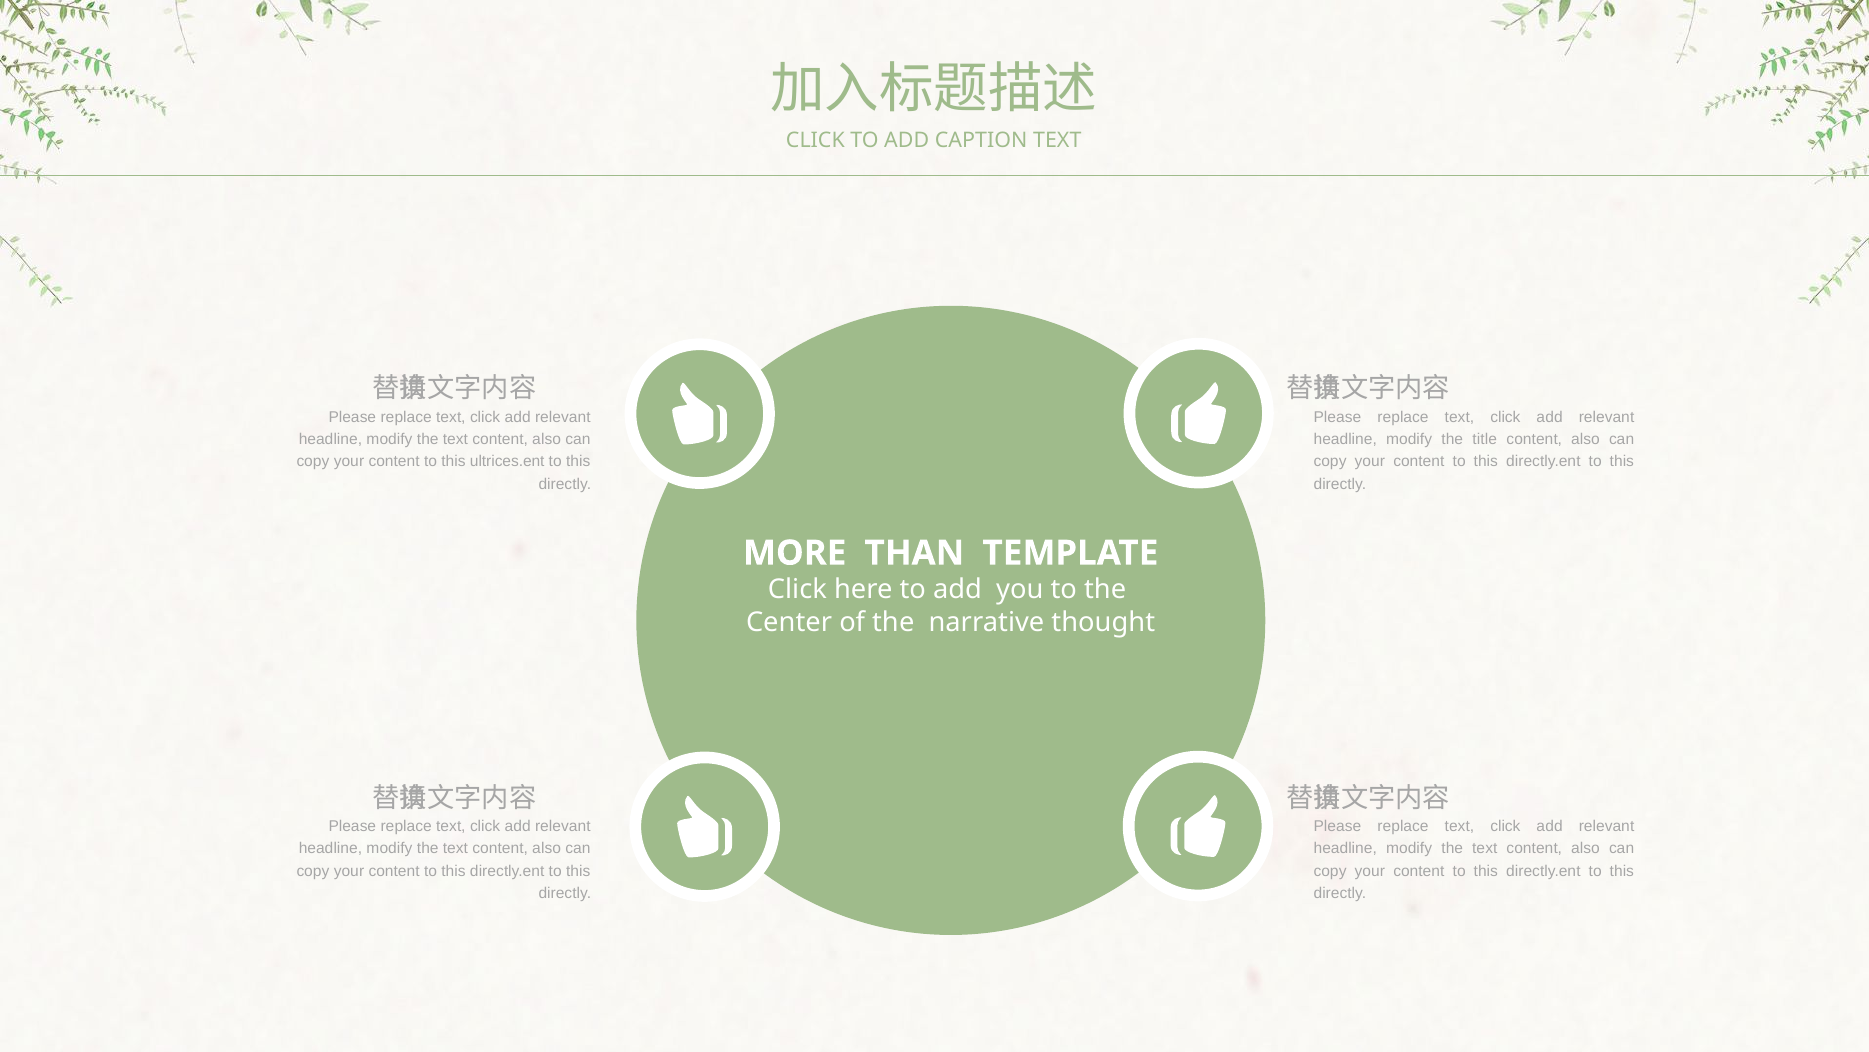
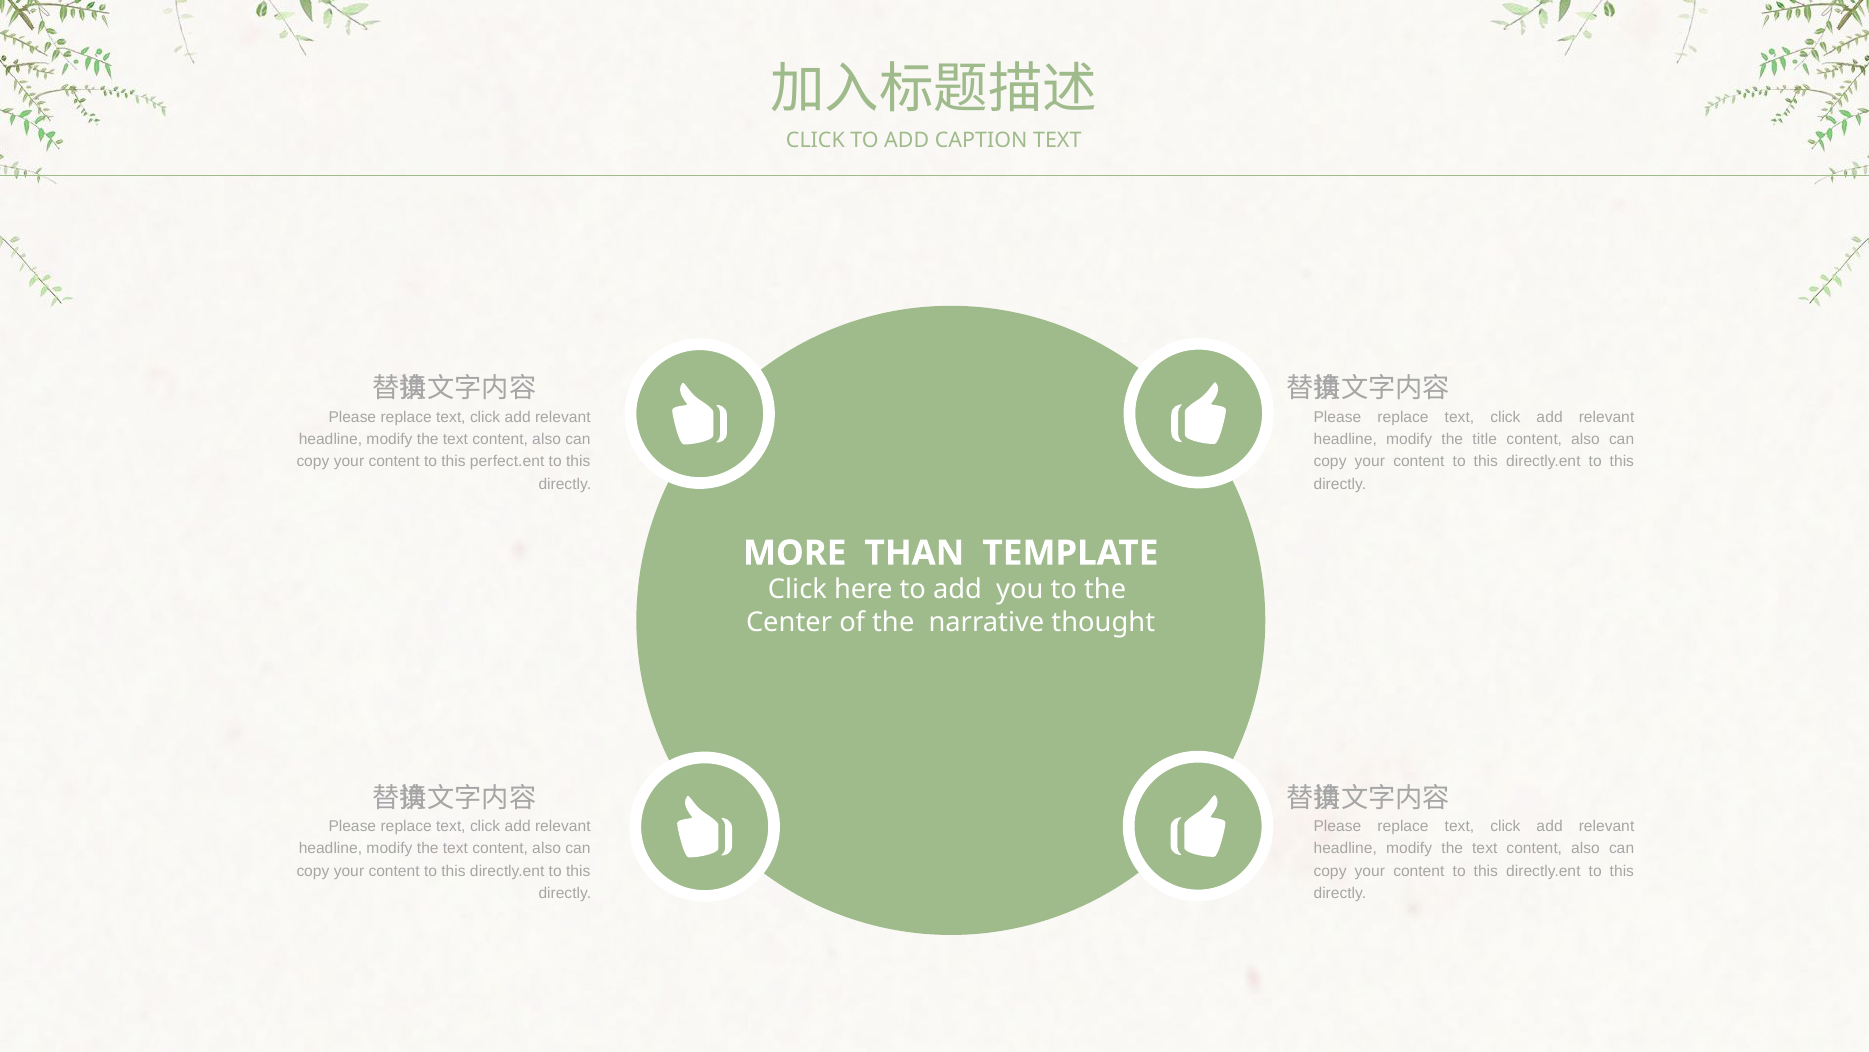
ultrices.ent: ultrices.ent -> perfect.ent
